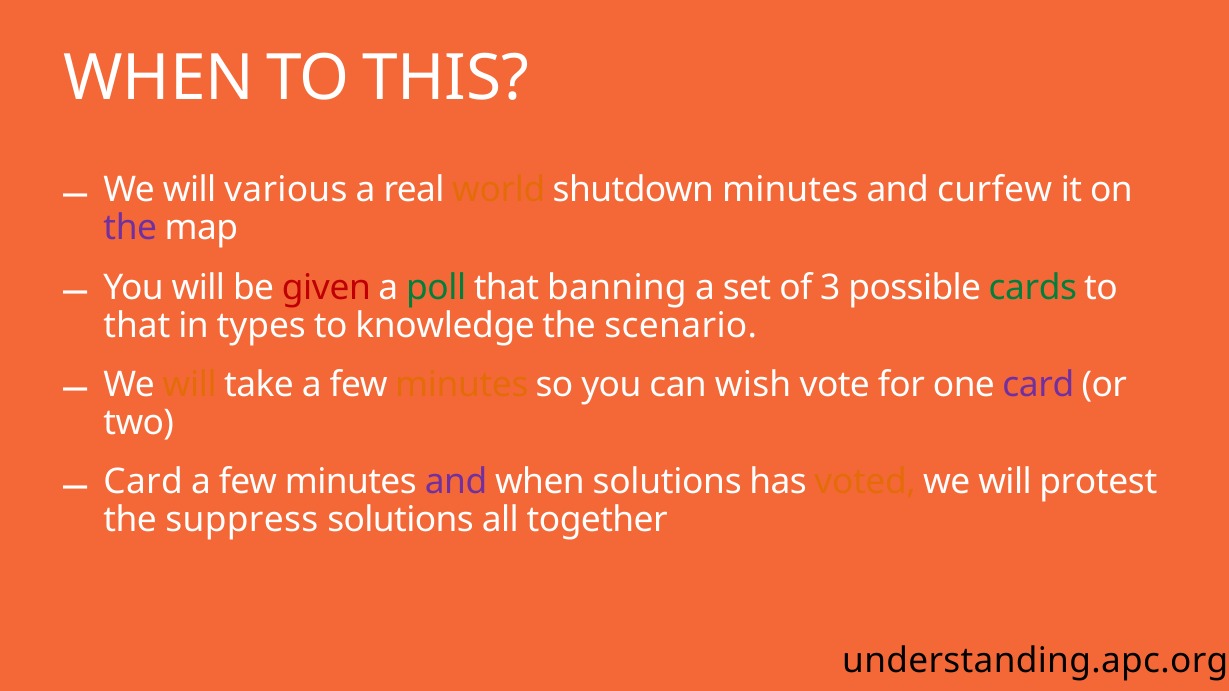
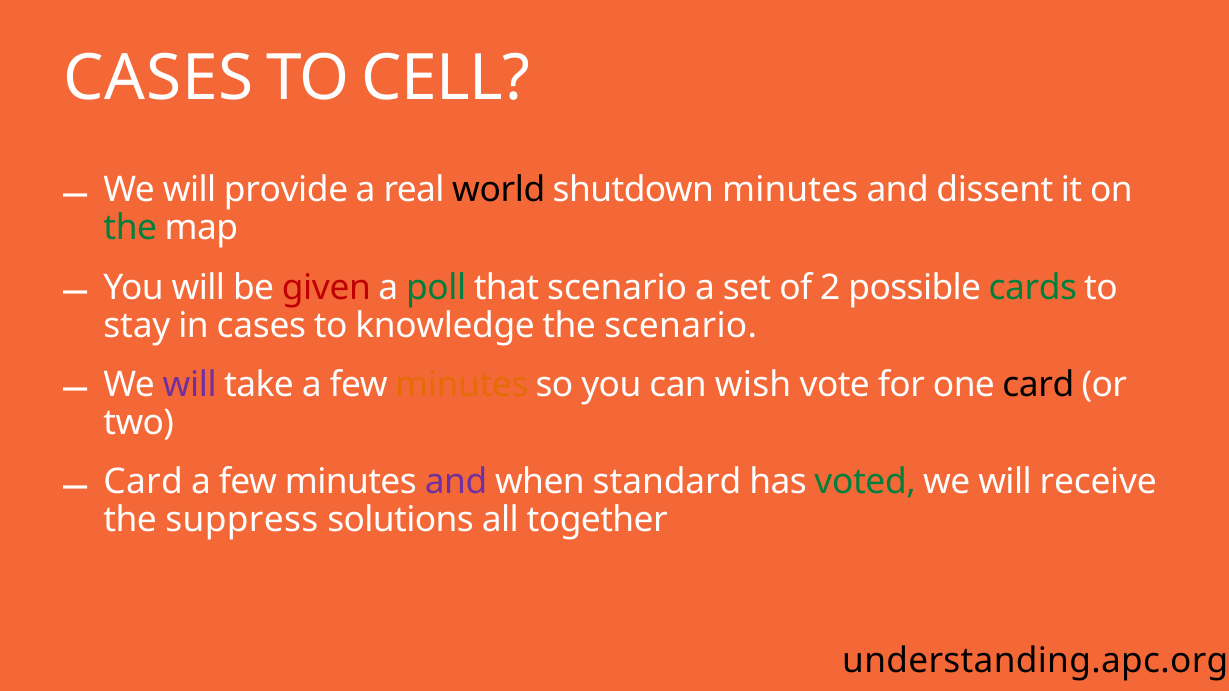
WHEN at (159, 79): WHEN -> CASES
THIS: THIS -> CELL
various: various -> provide
world colour: orange -> black
curfew: curfew -> dissent
the at (130, 228) colour: purple -> green
that banning: banning -> scenario
3: 3 -> 2
that at (137, 326): that -> stay
in types: types -> cases
will at (190, 385) colour: orange -> purple
card at (1038, 385) colour: purple -> black
when solutions: solutions -> standard
voted colour: orange -> green
protest: protest -> receive
